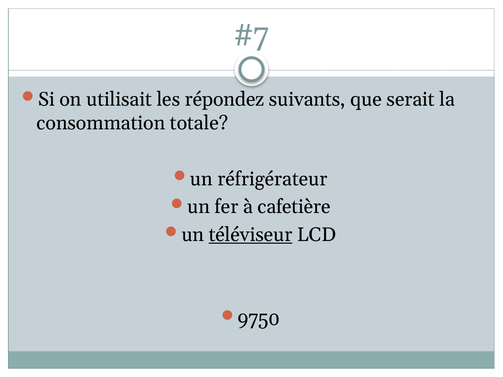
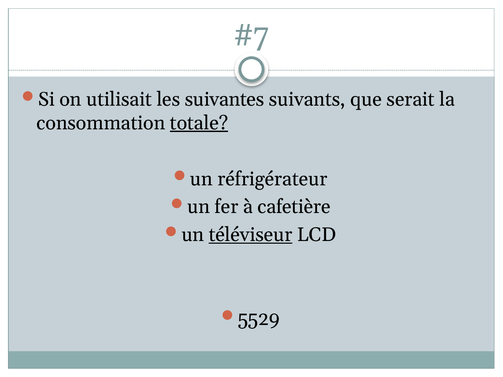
répondez: répondez -> suivantes
totale underline: none -> present
9750: 9750 -> 5529
